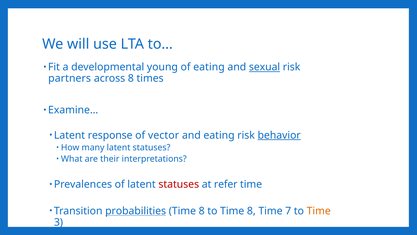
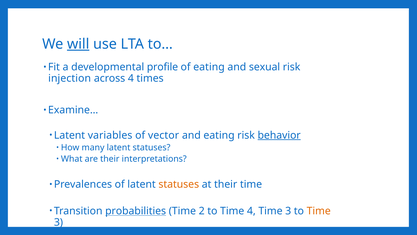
will underline: none -> present
young: young -> profile
sexual underline: present -> none
partners: partners -> injection
across 8: 8 -> 4
response: response -> variables
statuses at (179, 184) colour: red -> orange
at refer: refer -> their
8 at (202, 211): 8 -> 2
to Time 8: 8 -> 4
7 at (288, 211): 7 -> 3
